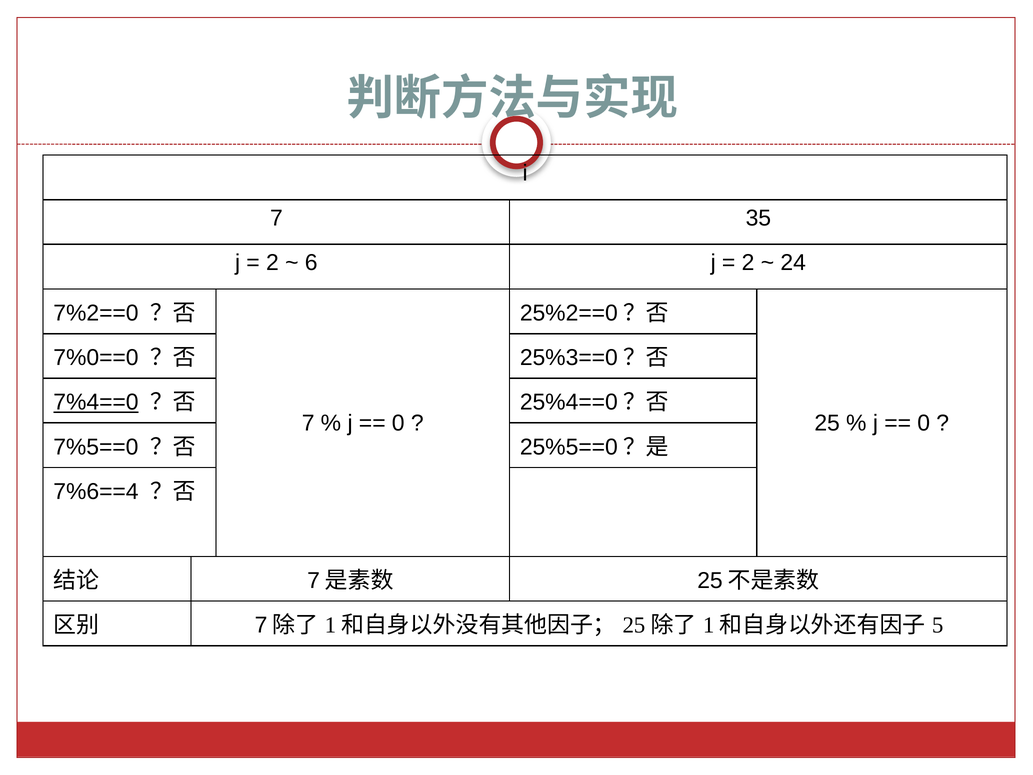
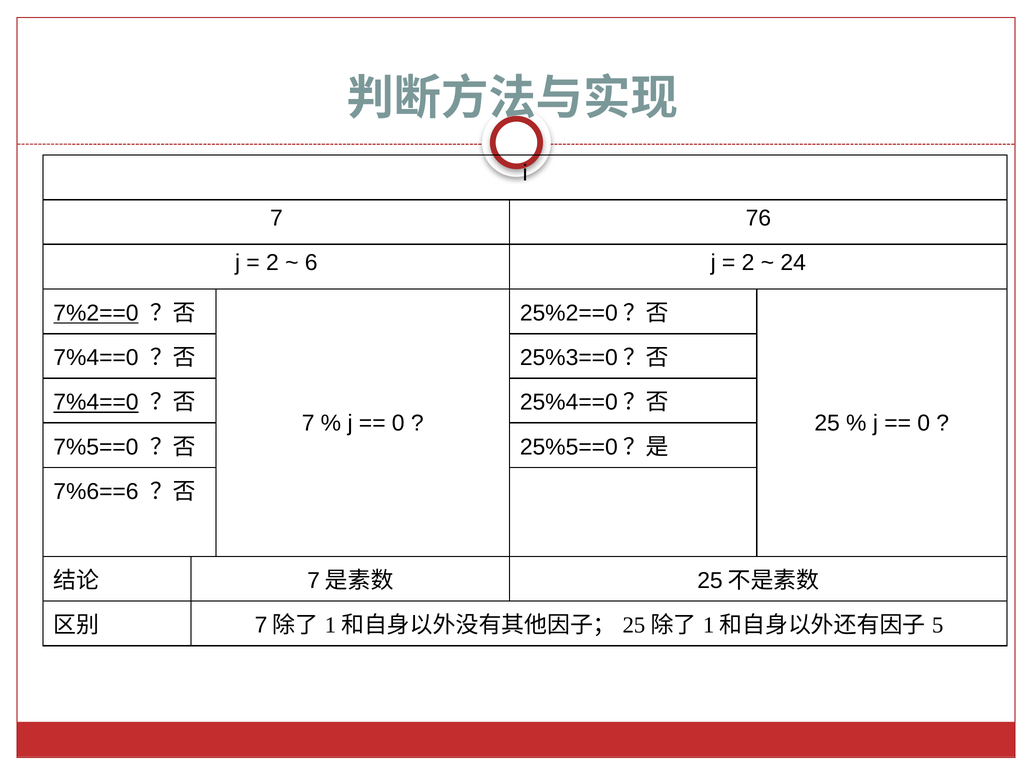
35: 35 -> 76
7%2==0 underline: none -> present
7%0==0 at (96, 358): 7%0==0 -> 7%4==0
7%6==4: 7%6==4 -> 7%6==6
